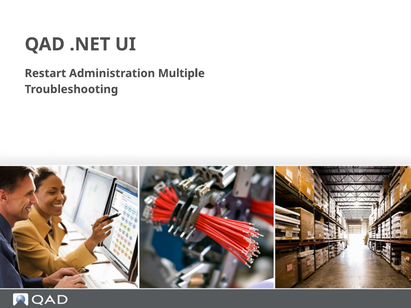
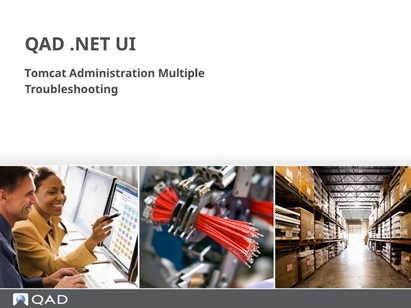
Restart: Restart -> Tomcat
